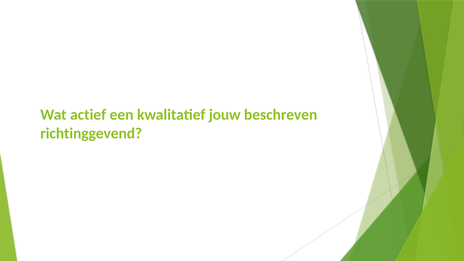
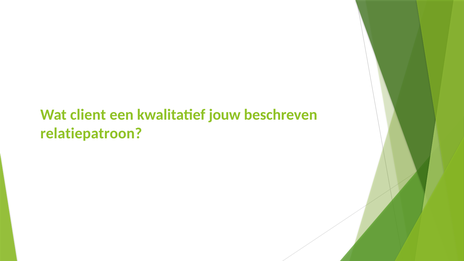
actief: actief -> client
richtinggevend: richtinggevend -> relatiepatroon
